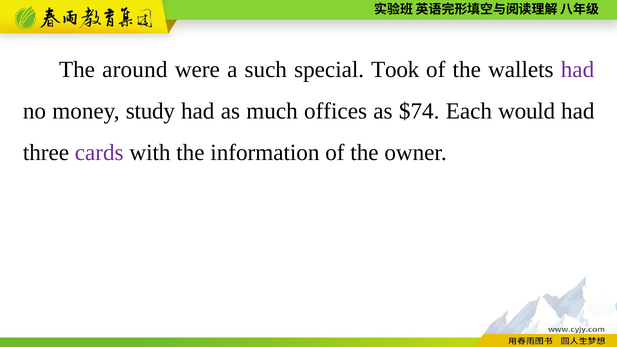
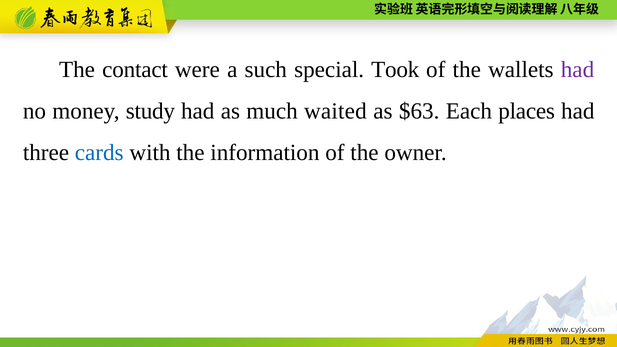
around: around -> contact
offices: offices -> waited
$74: $74 -> $63
would: would -> places
cards colour: purple -> blue
